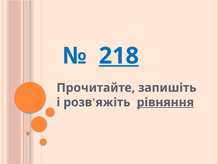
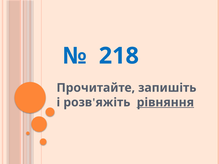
218 underline: present -> none
